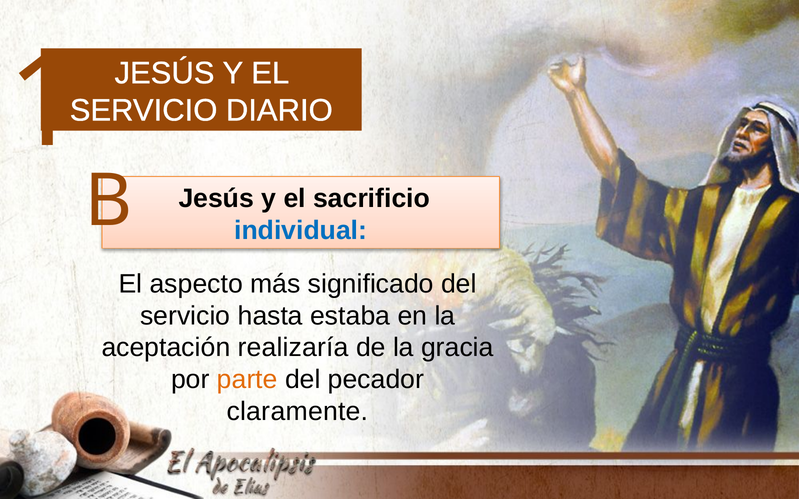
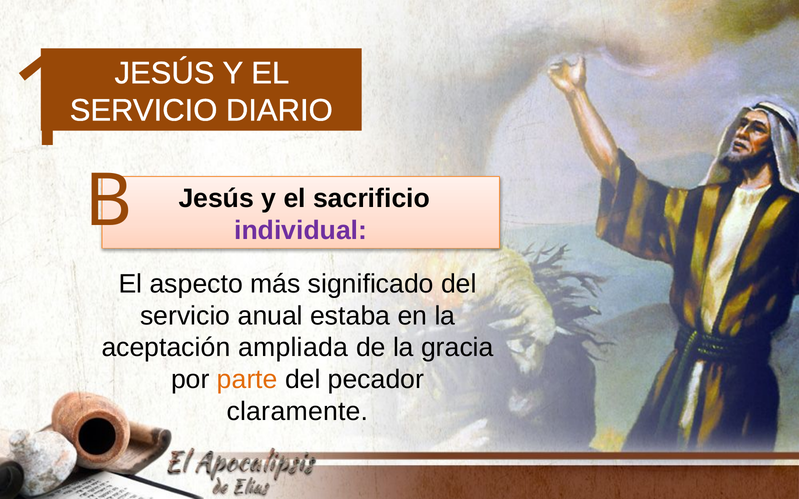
individual colour: blue -> purple
hasta: hasta -> anual
realizaría: realizaría -> ampliada
